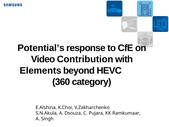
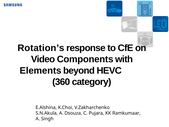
Potential’s: Potential’s -> Rotation’s
Contribution: Contribution -> Components
